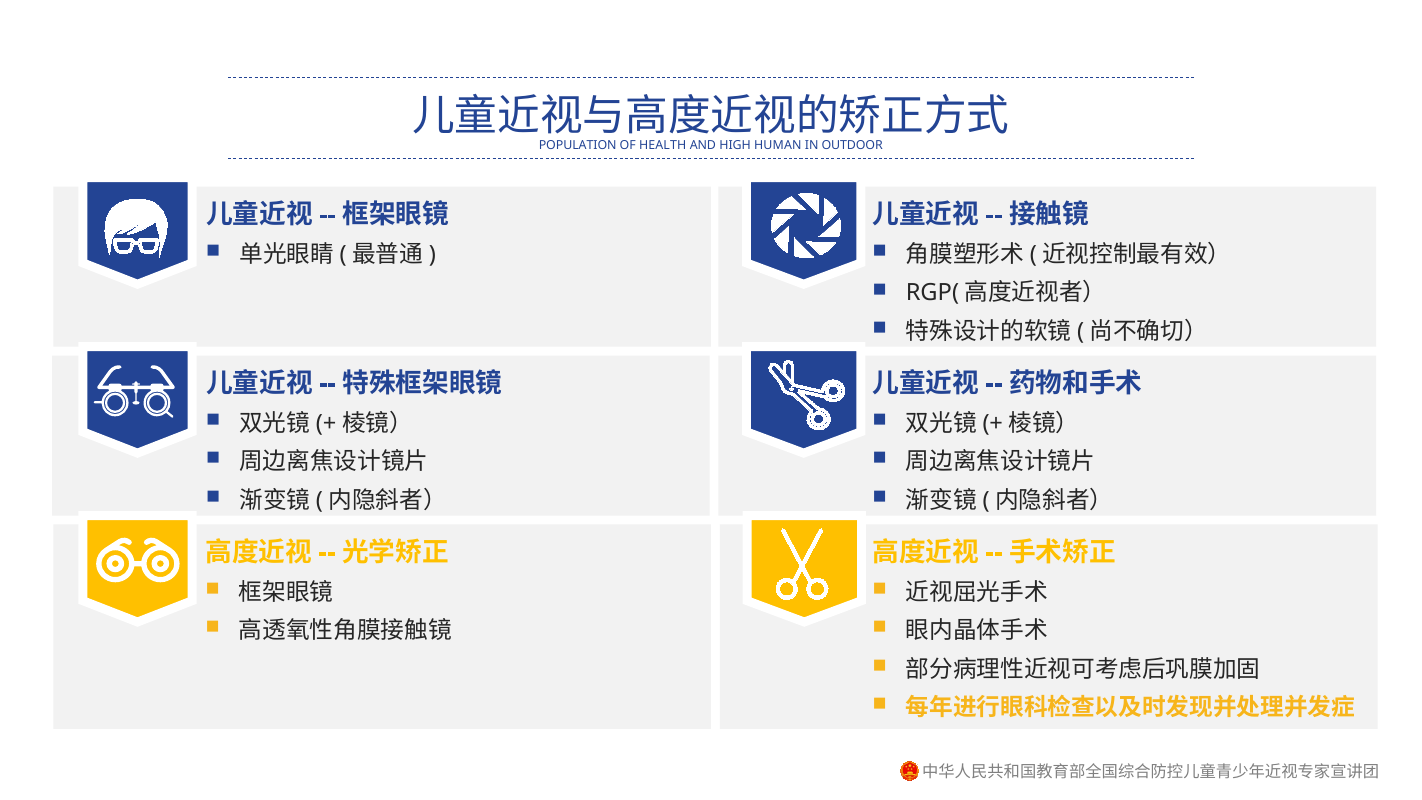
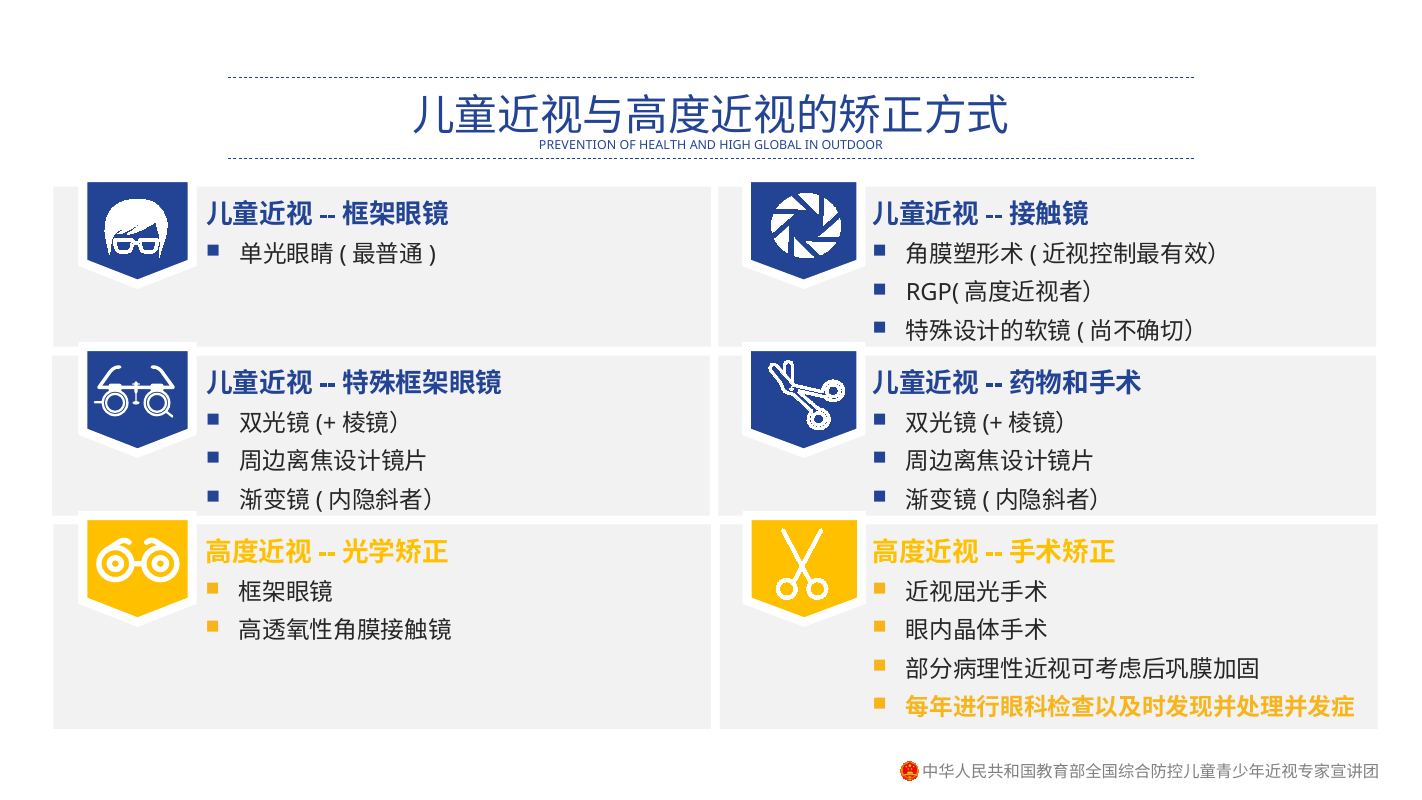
POPULATION: POPULATION -> PREVENTION
HUMAN: HUMAN -> GLOBAL
